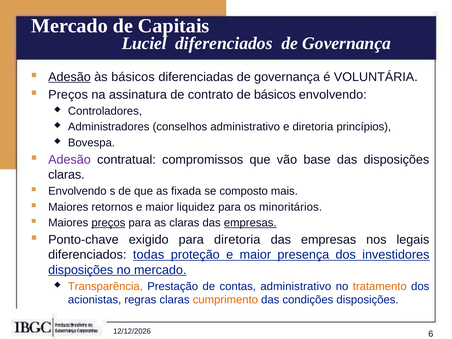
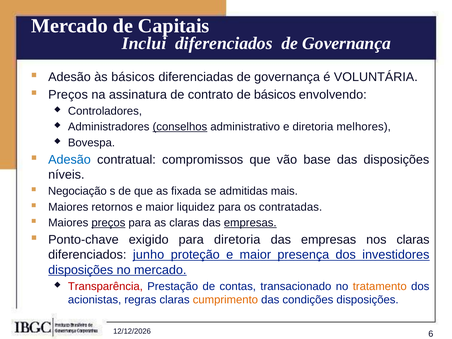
Luciel: Luciel -> Inclui
Adesão at (69, 77) underline: present -> none
conselhos underline: none -> present
princípios: princípios -> melhores
Adesão at (69, 160) colour: purple -> blue
claras at (66, 175): claras -> níveis
Envolvendo at (77, 191): Envolvendo -> Negociação
composto: composto -> admitidas
minoritários: minoritários -> contratadas
nos legais: legais -> claras
todas: todas -> junho
Transparência colour: orange -> red
contas administrativo: administrativo -> transacionado
